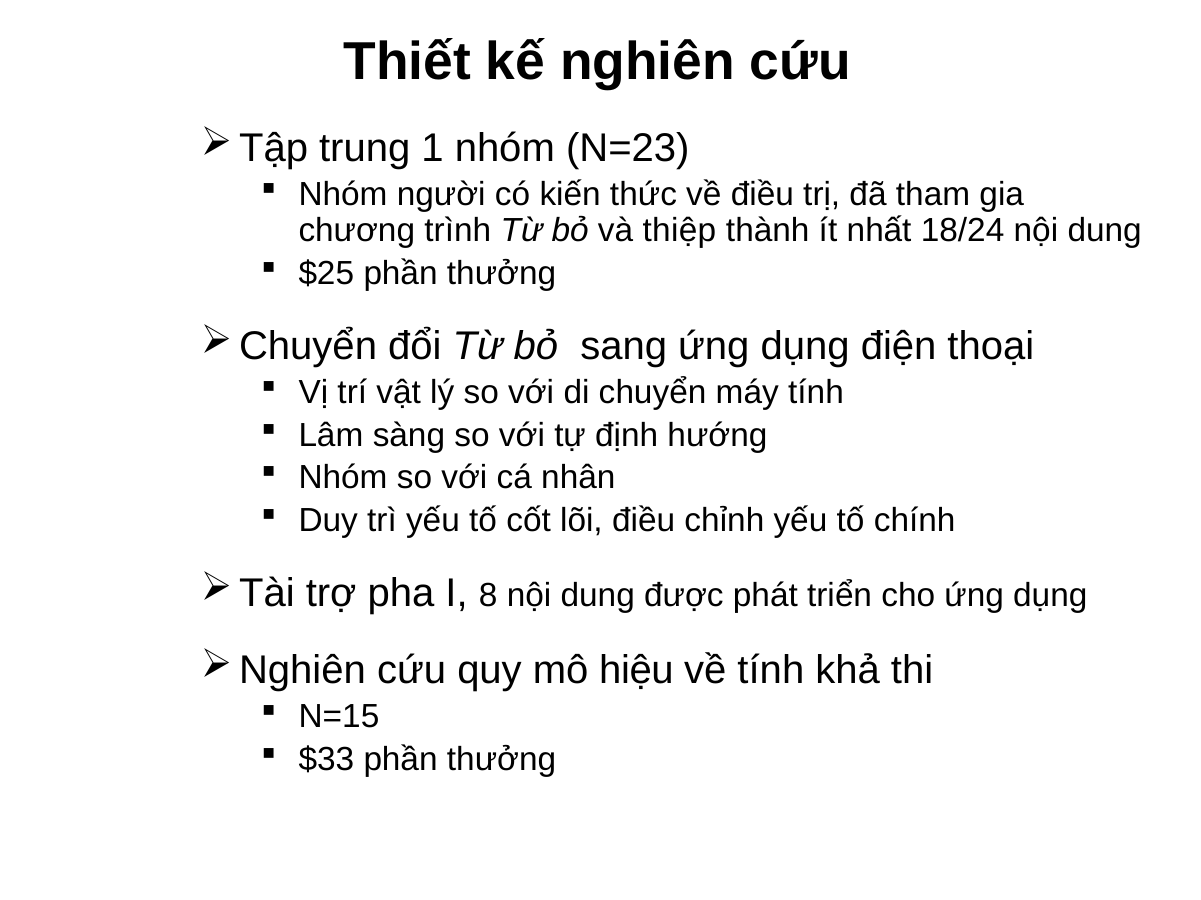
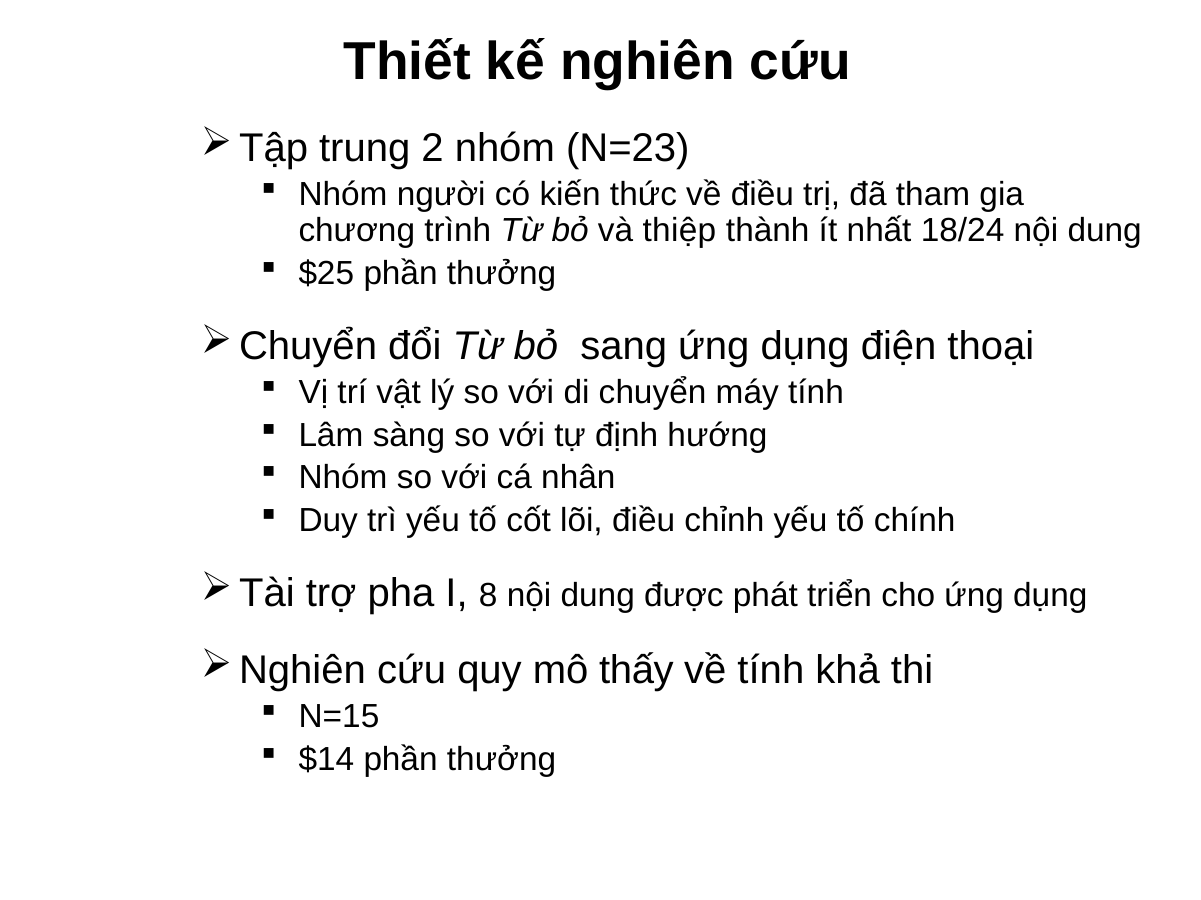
1: 1 -> 2
hiệu: hiệu -> thấy
$33: $33 -> $14
